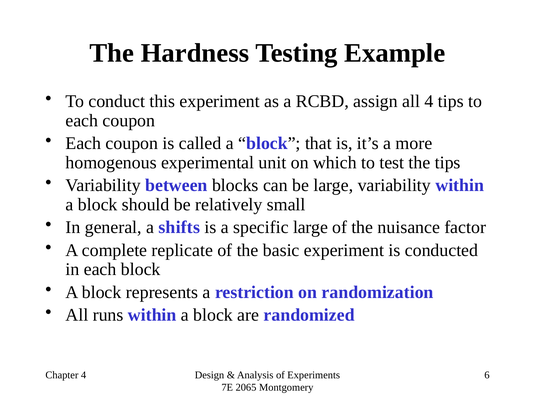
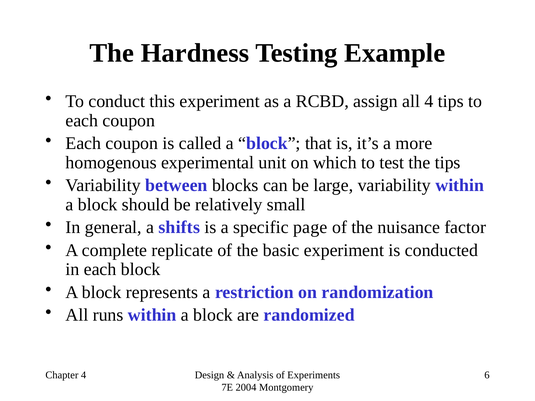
specific large: large -> page
2065: 2065 -> 2004
